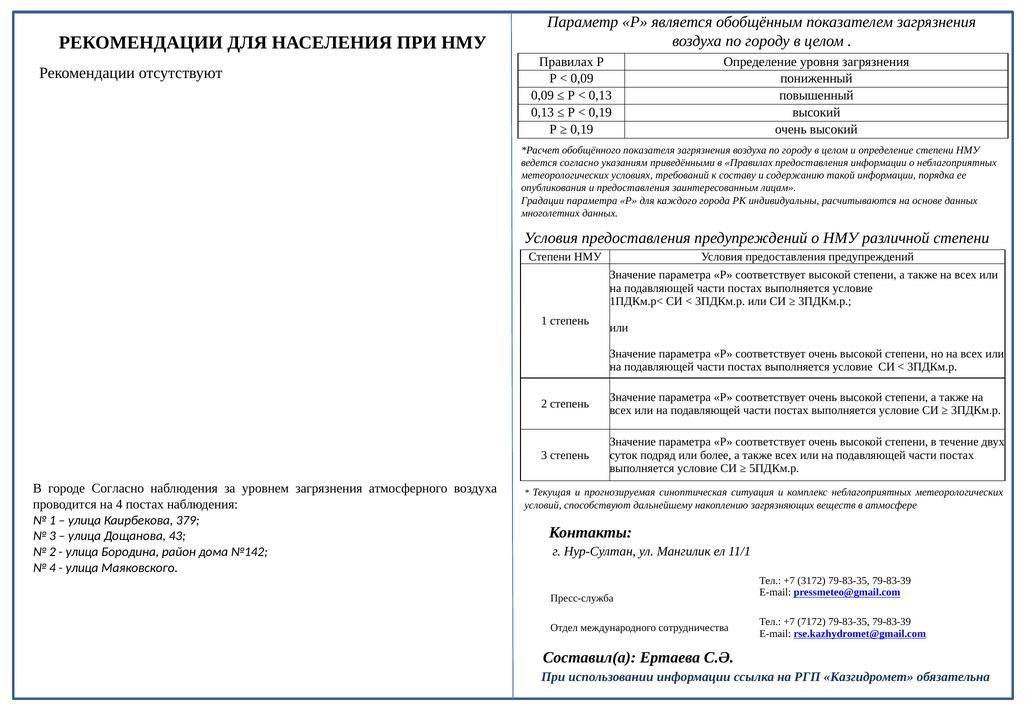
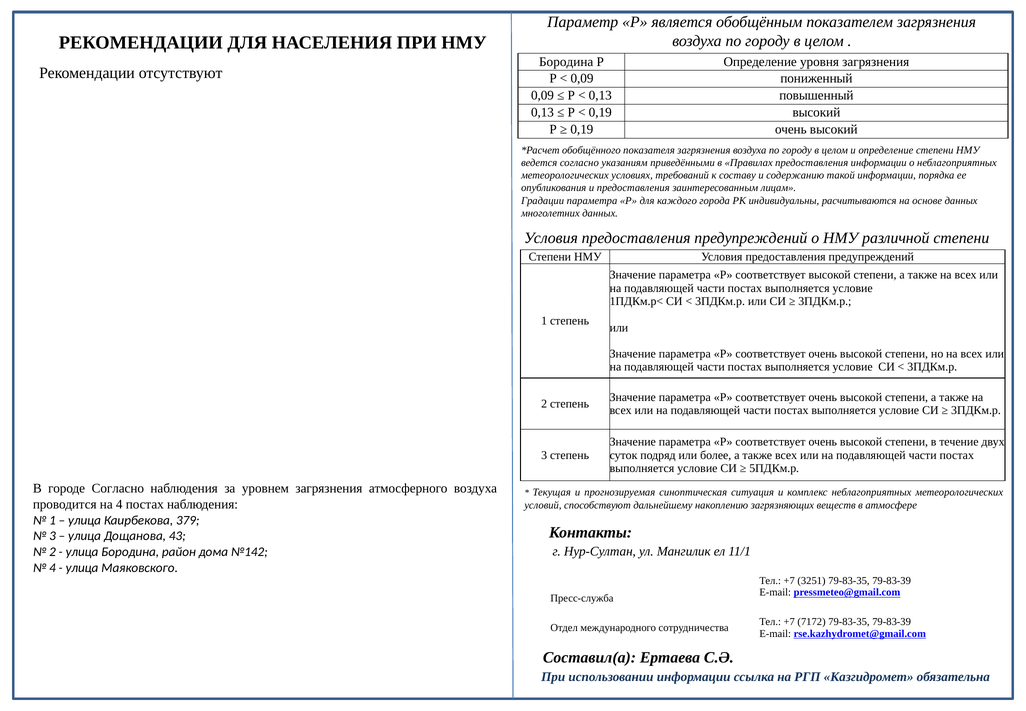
Правилах at (566, 62): Правилах -> Бородина
3172: 3172 -> 3251
